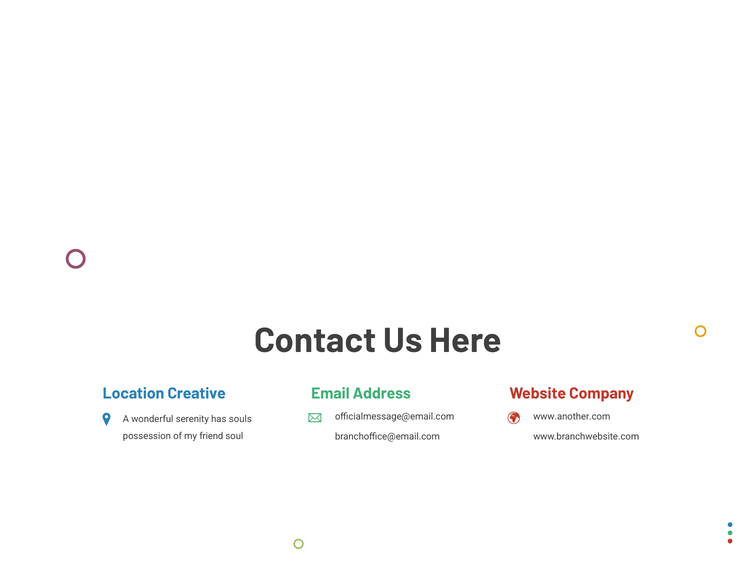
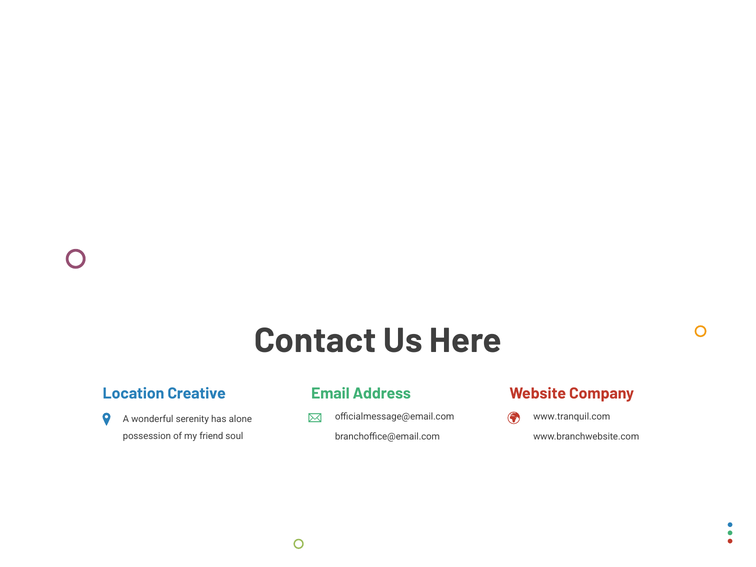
www.another.com: www.another.com -> www.tranquil.com
souls: souls -> alone
